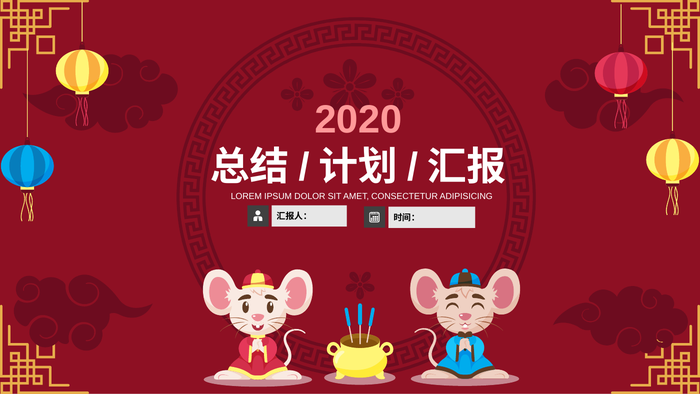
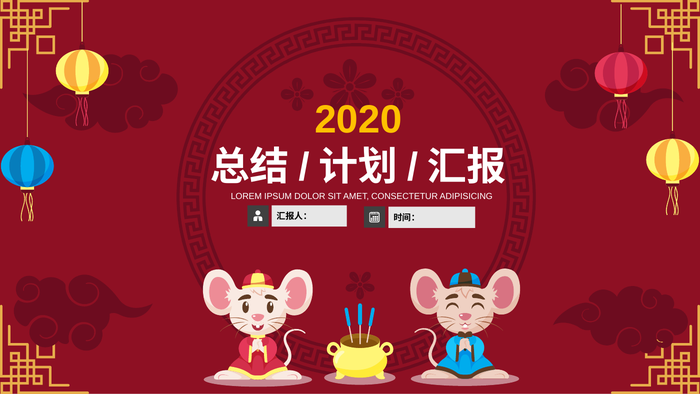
2020 colour: pink -> yellow
